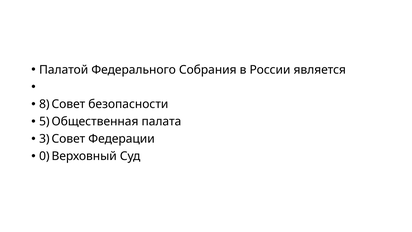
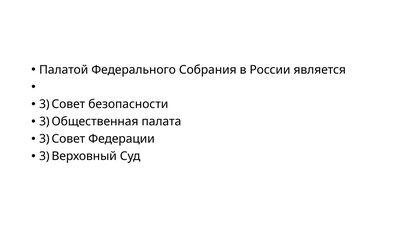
8 at (44, 104): 8 -> 3
5 at (44, 121): 5 -> 3
0 at (44, 156): 0 -> 3
